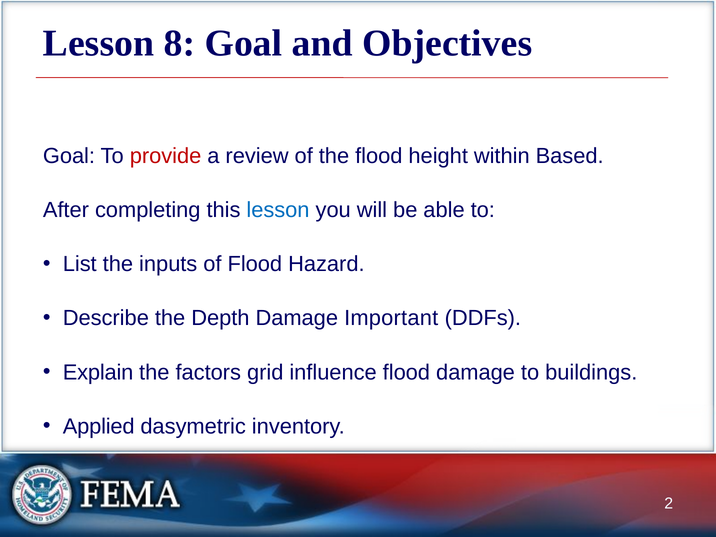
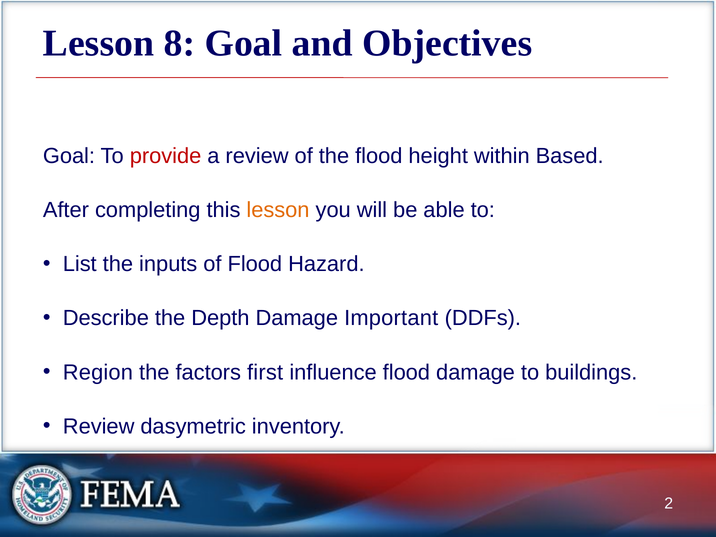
lesson at (278, 210) colour: blue -> orange
Explain: Explain -> Region
grid: grid -> first
Applied at (99, 426): Applied -> Review
